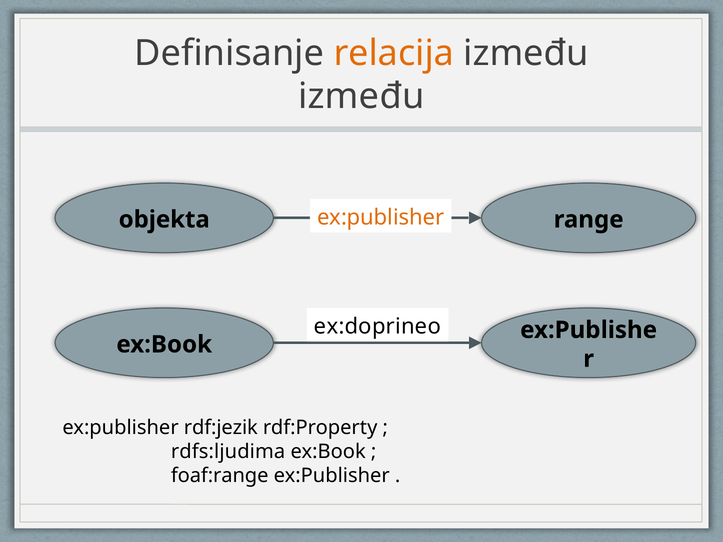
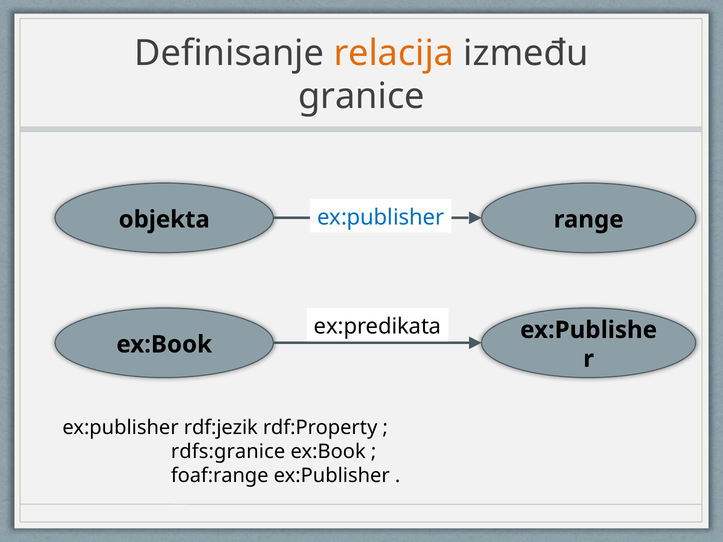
između at (361, 96): između -> granice
ex:publisher at (381, 217) colour: orange -> blue
ex:doprineo: ex:doprineo -> ex:predikata
rdfs:ljudima: rdfs:ljudima -> rdfs:granice
